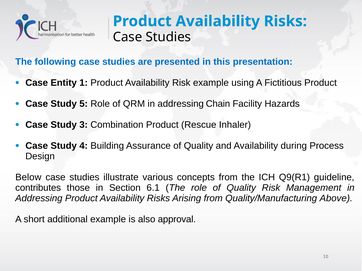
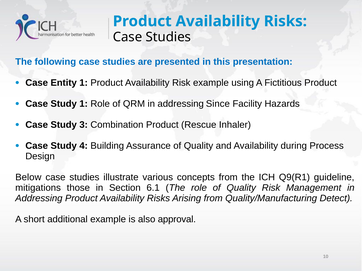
Study 5: 5 -> 1
Chain: Chain -> Since
contributes: contributes -> mitigations
Above: Above -> Detect
